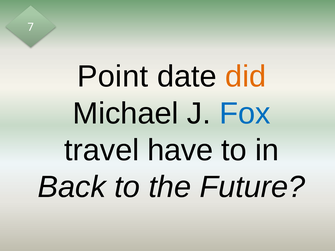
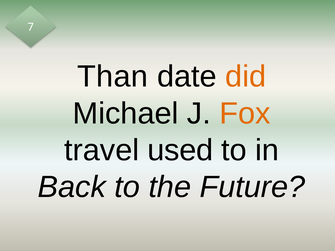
Point: Point -> Than
Fox colour: blue -> orange
have: have -> used
